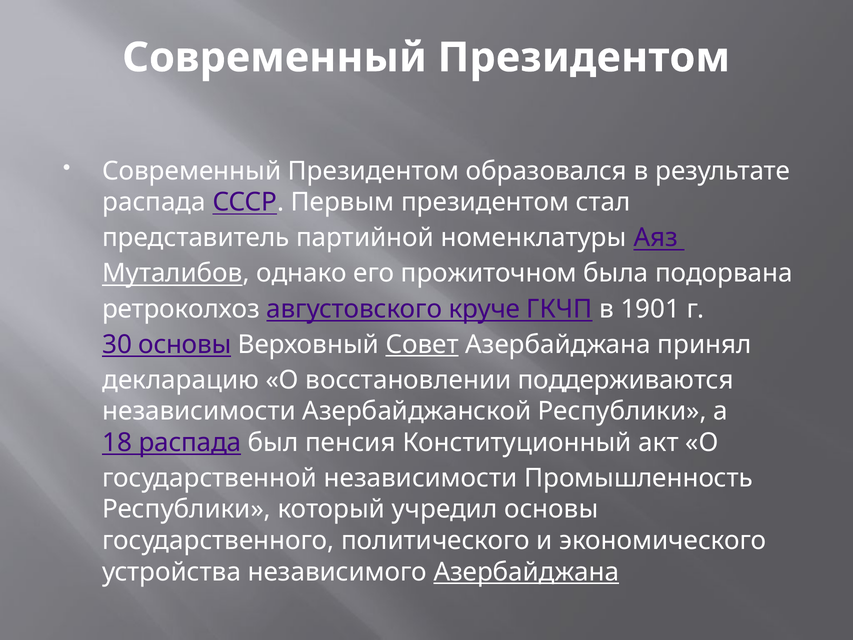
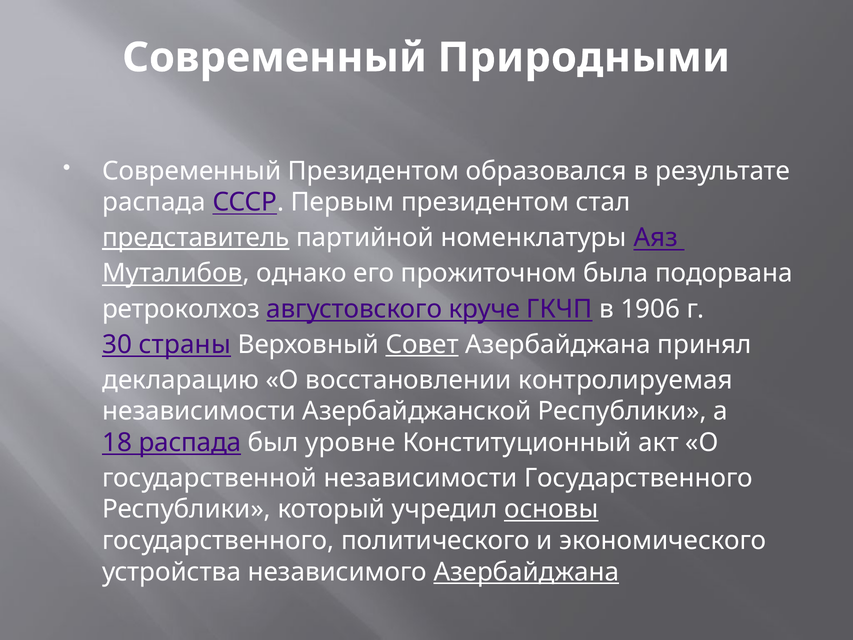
Президентом at (584, 58): Президентом -> Природными
представитель underline: none -> present
1901: 1901 -> 1906
30 основы: основы -> страны
поддерживаются: поддерживаются -> контролируемая
пенсия: пенсия -> уровне
независимости Промышленность: Промышленность -> Государственного
основы at (551, 509) underline: none -> present
